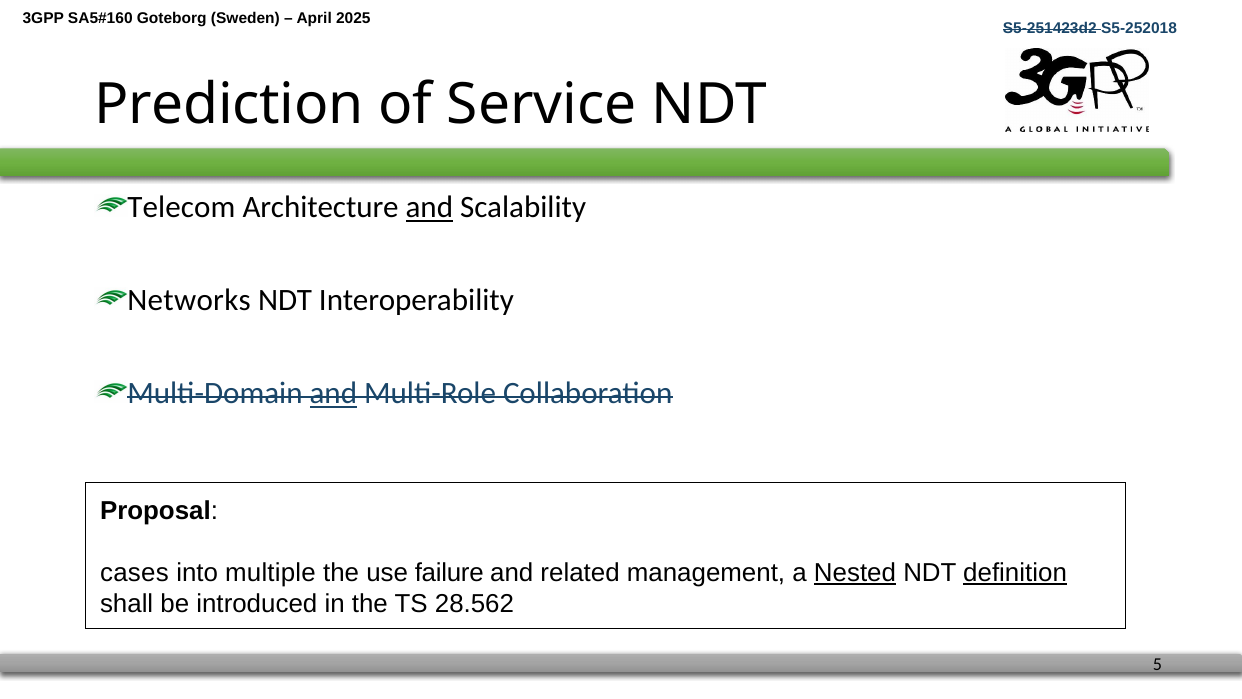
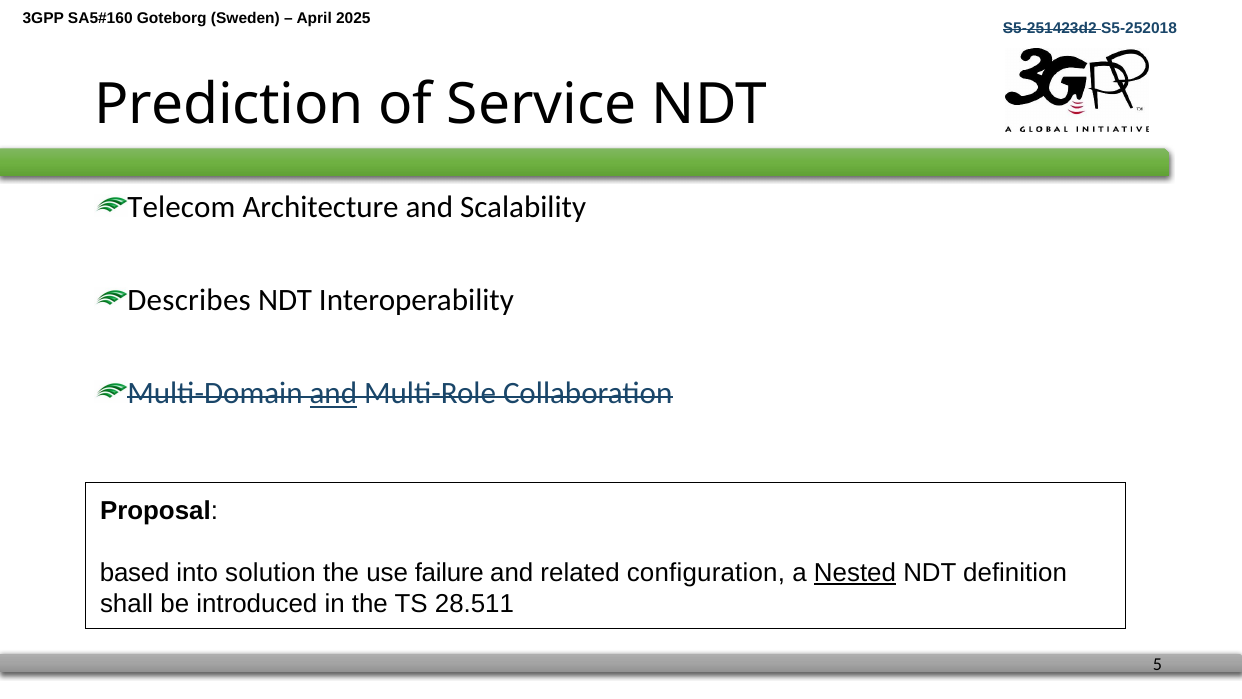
and at (429, 207) underline: present -> none
Networks: Networks -> Describes
cases: cases -> based
multiple: multiple -> solution
management: management -> configuration
definition underline: present -> none
28.562: 28.562 -> 28.511
